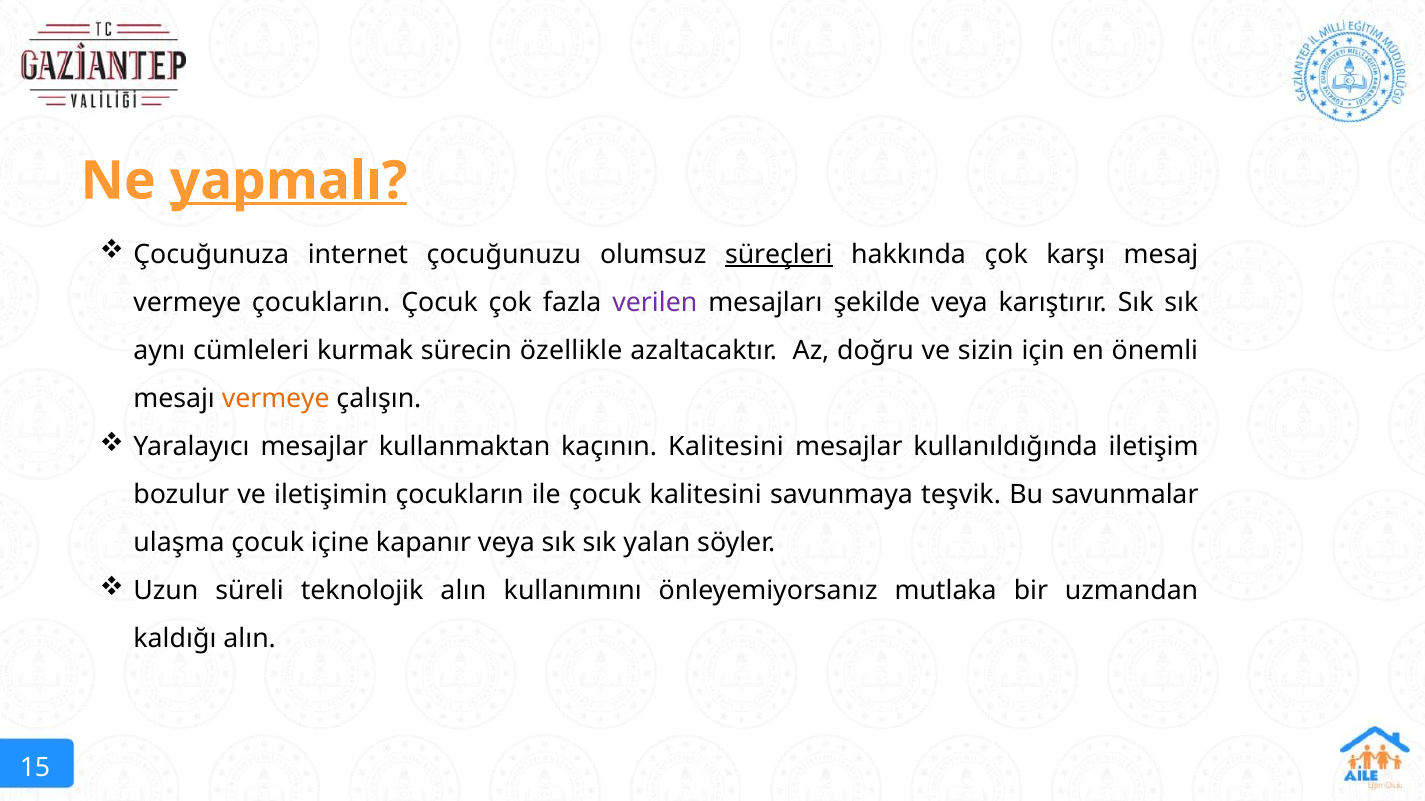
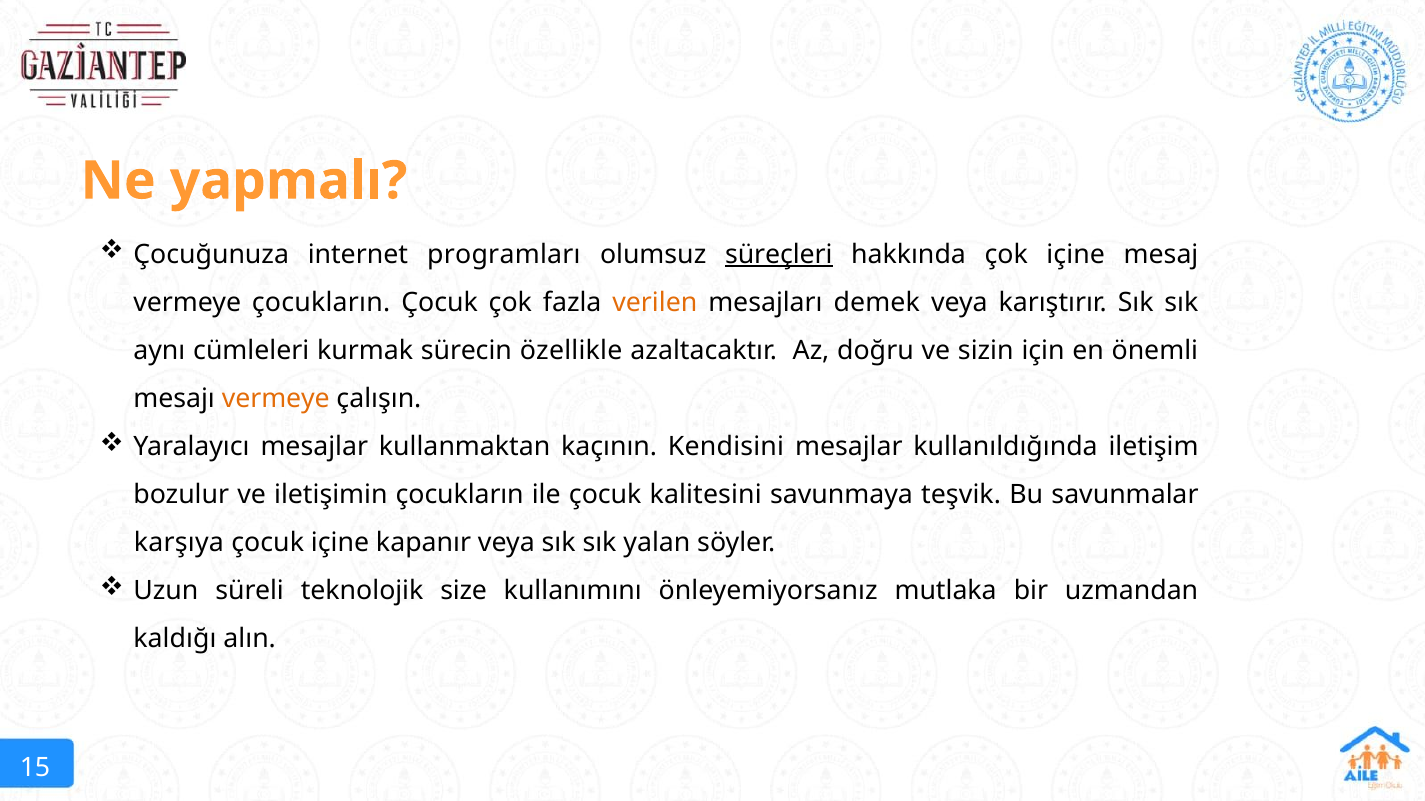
yapmalı underline: present -> none
çocuğunuzu: çocuğunuzu -> programları
çok karşı: karşı -> içine
verilen colour: purple -> orange
şekilde: şekilde -> demek
kaçının Kalitesini: Kalitesini -> Kendisini
ulaşma: ulaşma -> karşıya
teknolojik alın: alın -> size
